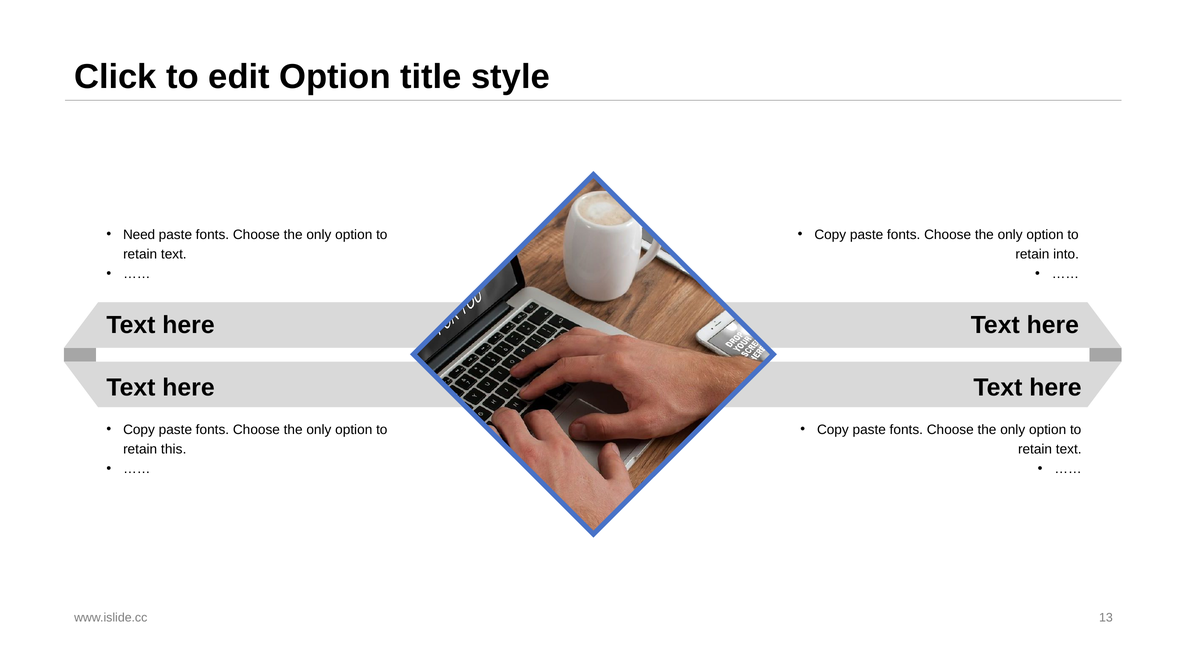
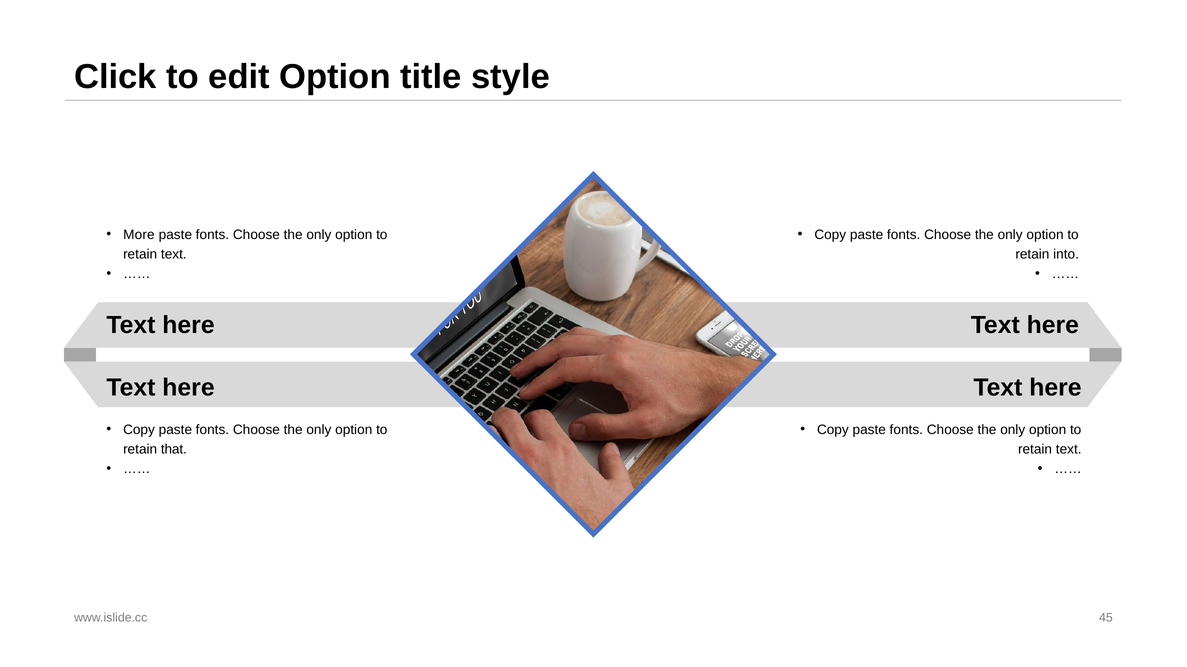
Need: Need -> More
this: this -> that
13: 13 -> 45
